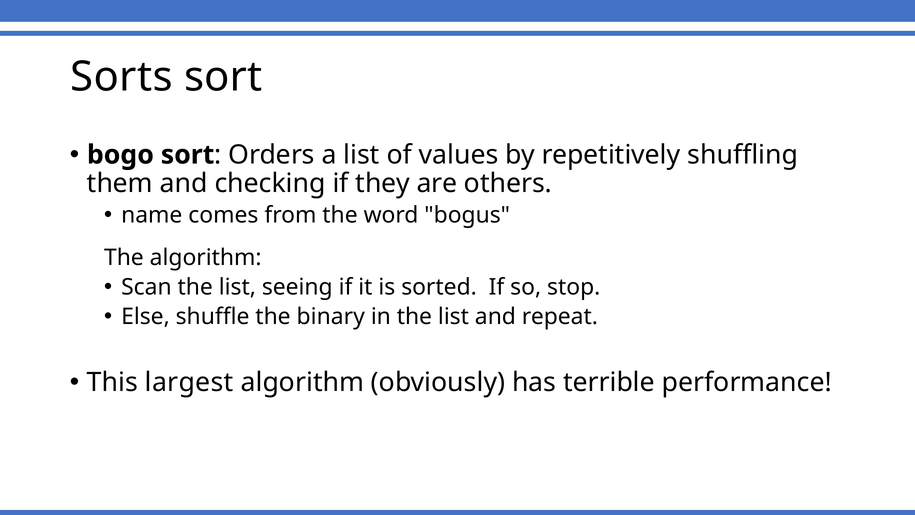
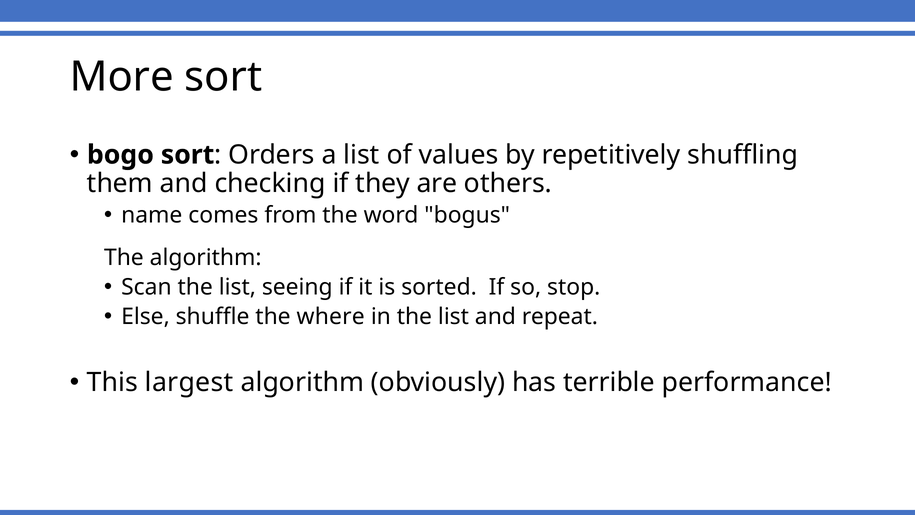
Sorts: Sorts -> More
binary: binary -> where
